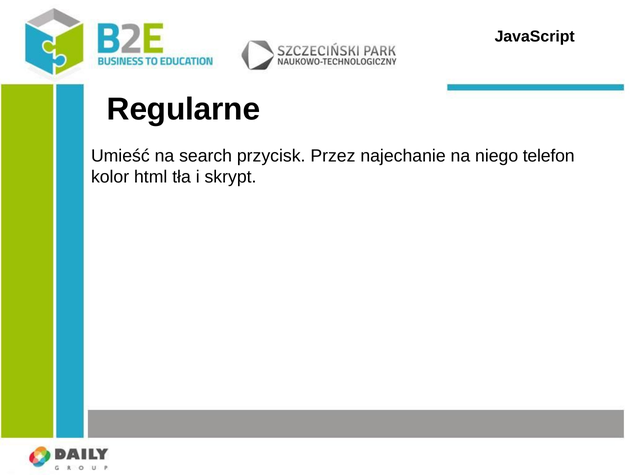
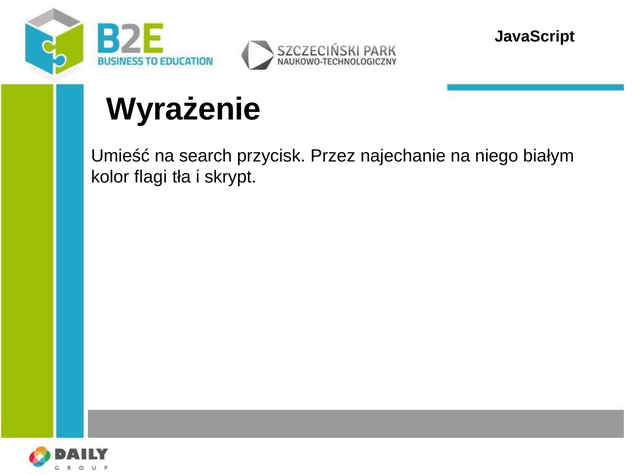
Regularne: Regularne -> Wyrażenie
telefon: telefon -> białym
html: html -> flagi
